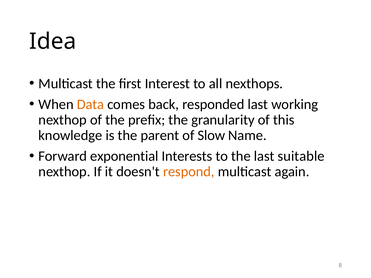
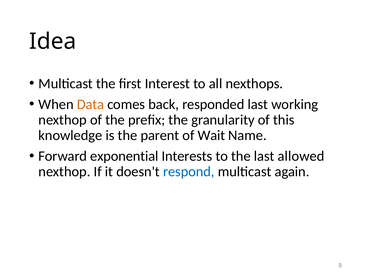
Slow: Slow -> Wait
suitable: suitable -> allowed
respond colour: orange -> blue
